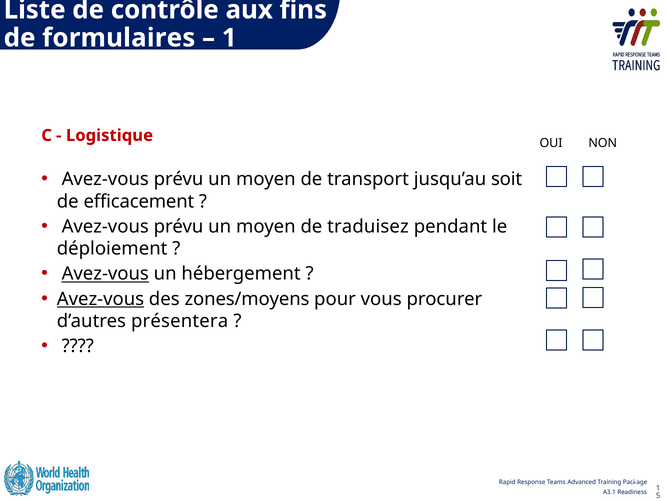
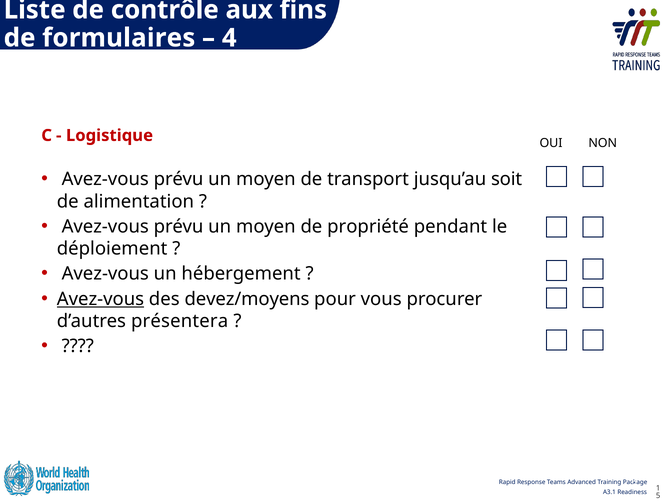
1 at (229, 38): 1 -> 4
efficacement: efficacement -> alimentation
traduisez: traduisez -> propriété
Avez-vous at (105, 273) underline: present -> none
zones/moyens: zones/moyens -> devez/moyens
